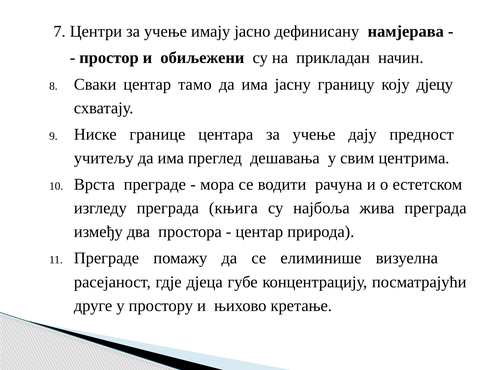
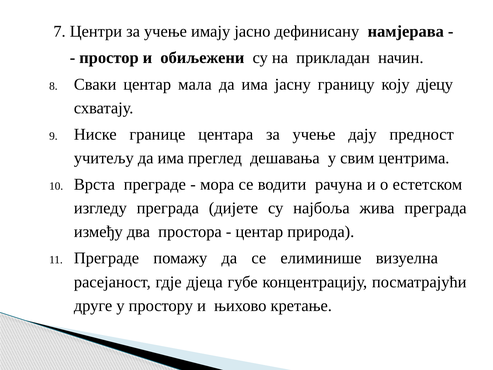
тамо: тамо -> мала
књига: књига -> дијете
